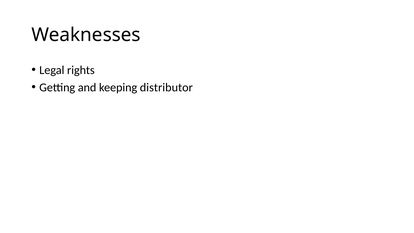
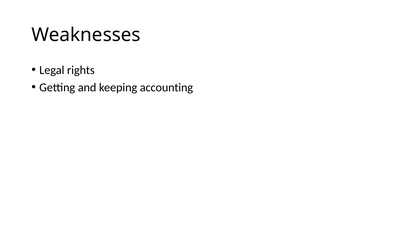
distributor: distributor -> accounting
